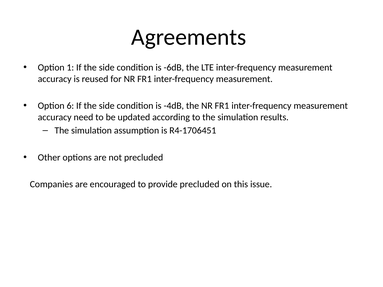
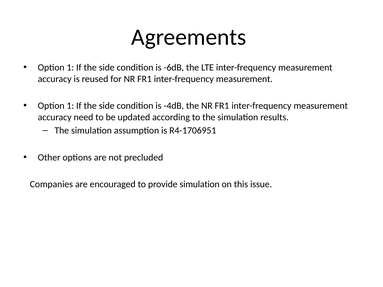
6 at (70, 106): 6 -> 1
R4-1706451: R4-1706451 -> R4-1706951
provide precluded: precluded -> simulation
